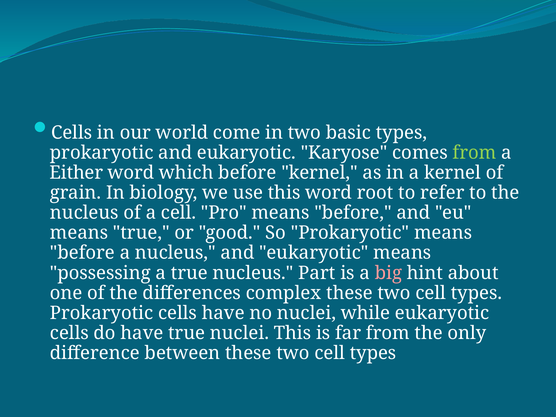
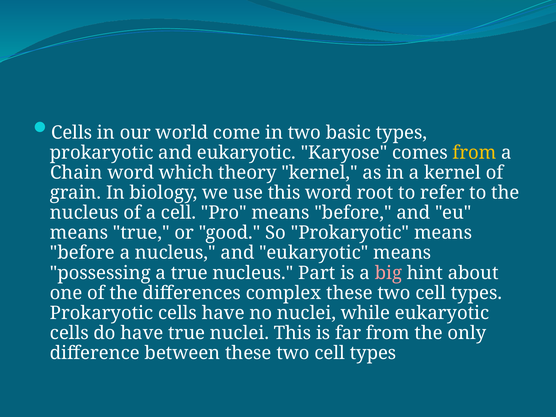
from at (475, 153) colour: light green -> yellow
Either: Either -> Chain
which before: before -> theory
